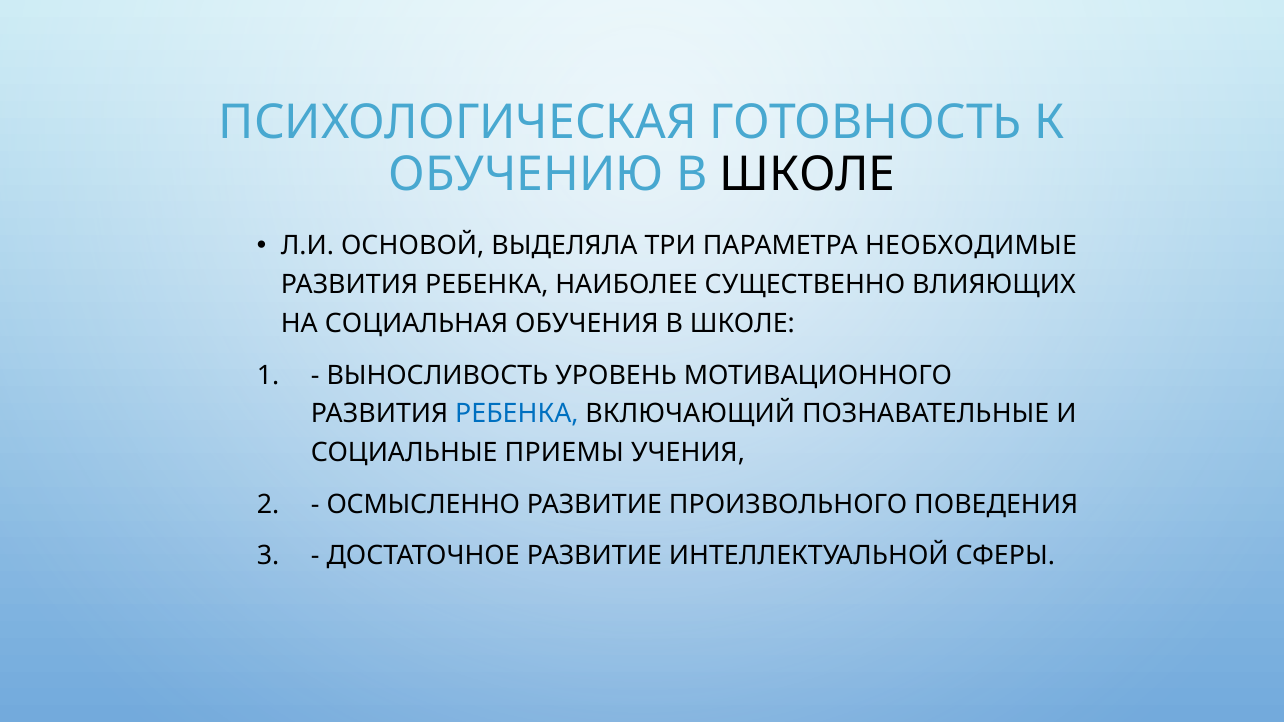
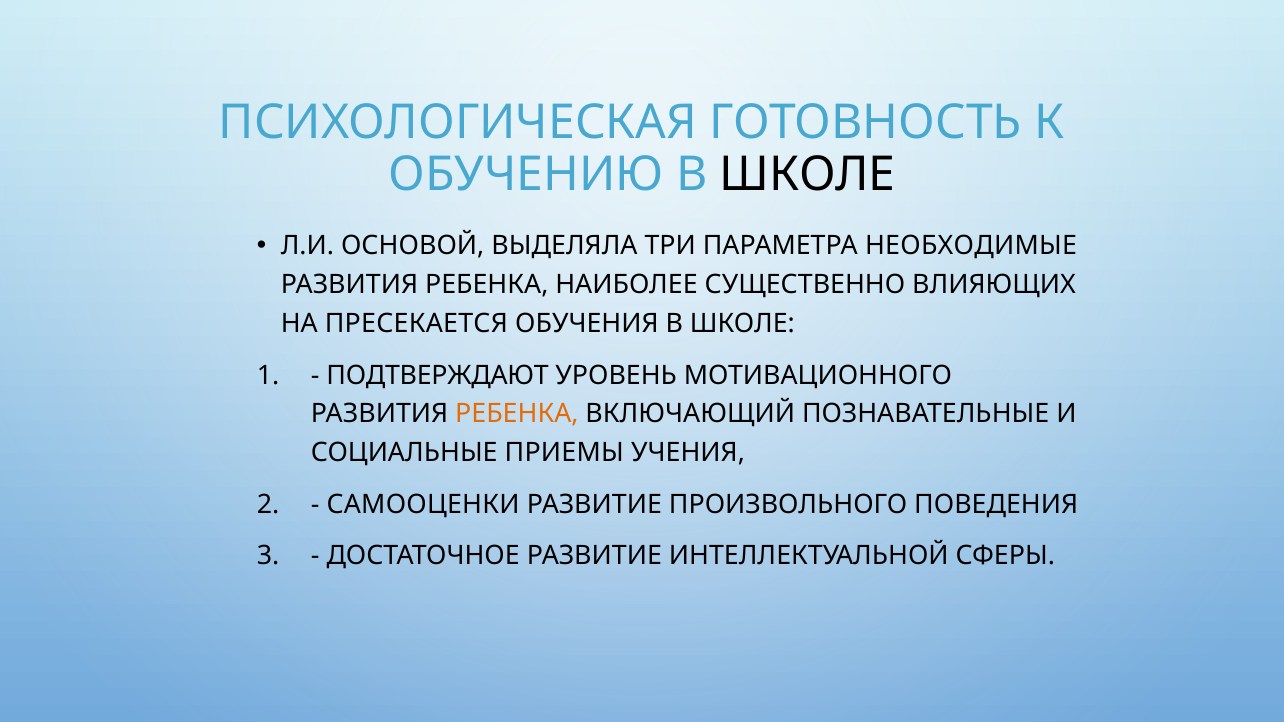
СОЦИАЛЬНАЯ: СОЦИАЛЬНАЯ -> ПРЕСЕКАЕТСЯ
ВЫНОСЛИВОСТЬ: ВЫНОСЛИВОСТЬ -> ПОДТВЕРЖДАЮТ
РЕБЕНКА at (517, 414) colour: blue -> orange
ОСМЫСЛЕННО: ОСМЫСЛЕННО -> САМООЦЕНКИ
